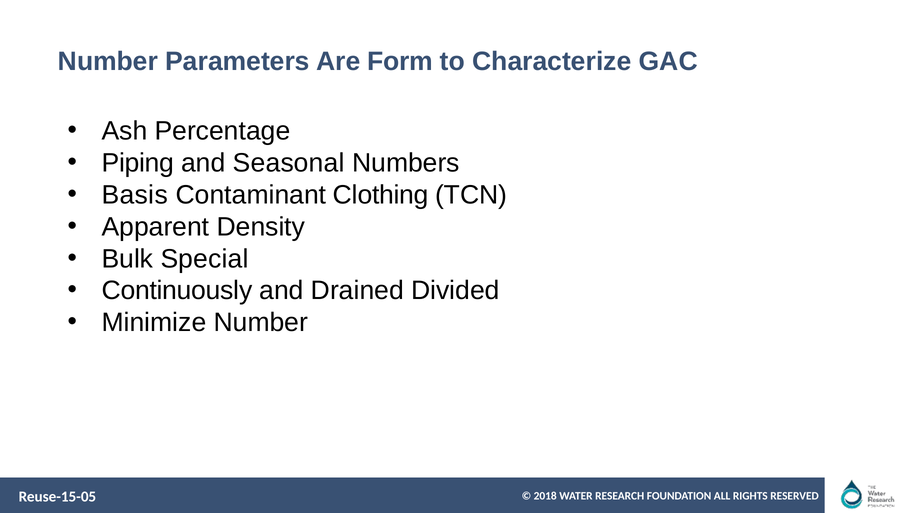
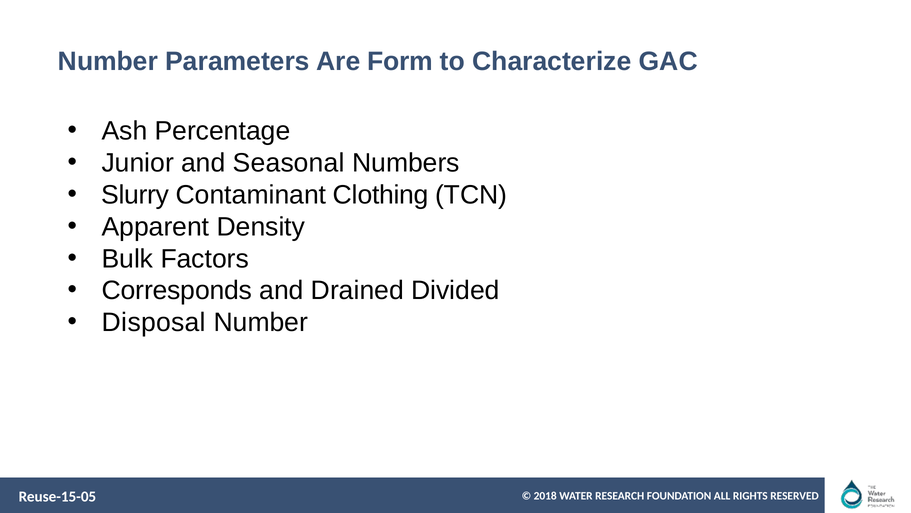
Piping: Piping -> Junior
Basis: Basis -> Slurry
Special: Special -> Factors
Continuously: Continuously -> Corresponds
Minimize: Minimize -> Disposal
